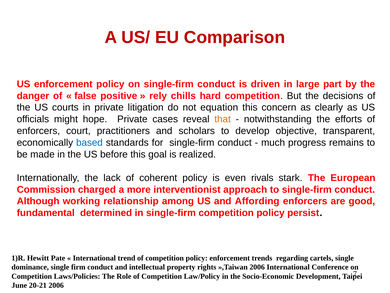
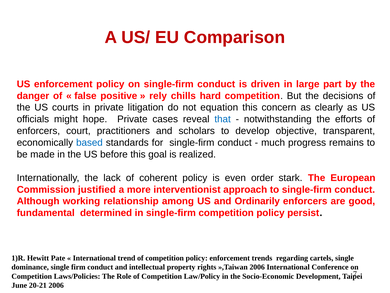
that colour: orange -> blue
rivals: rivals -> order
charged: charged -> justified
Affording: Affording -> Ordinarily
